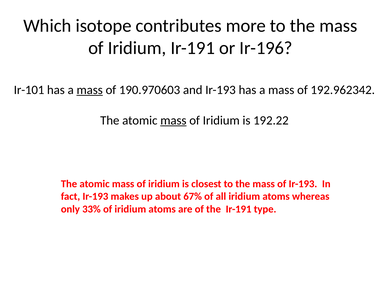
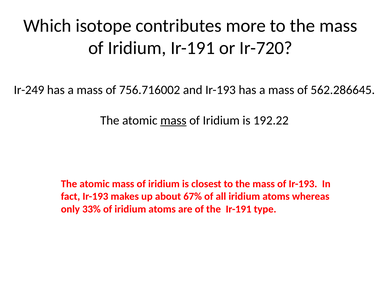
Ir-196: Ir-196 -> Ir-720
Ir-101: Ir-101 -> Ir-249
mass at (90, 90) underline: present -> none
190.970603: 190.970603 -> 756.716002
192.962342: 192.962342 -> 562.286645
